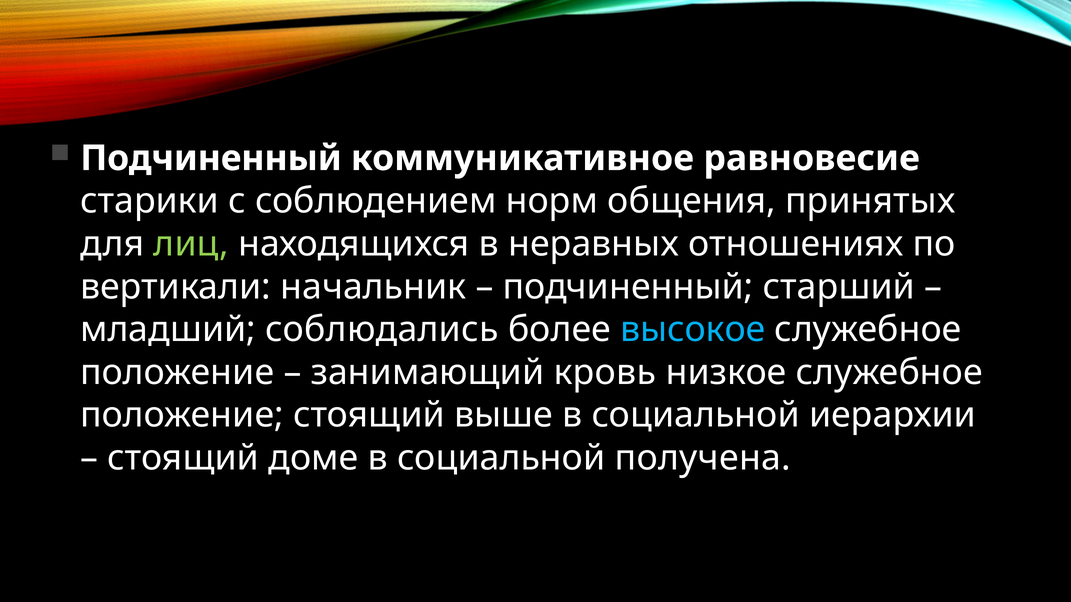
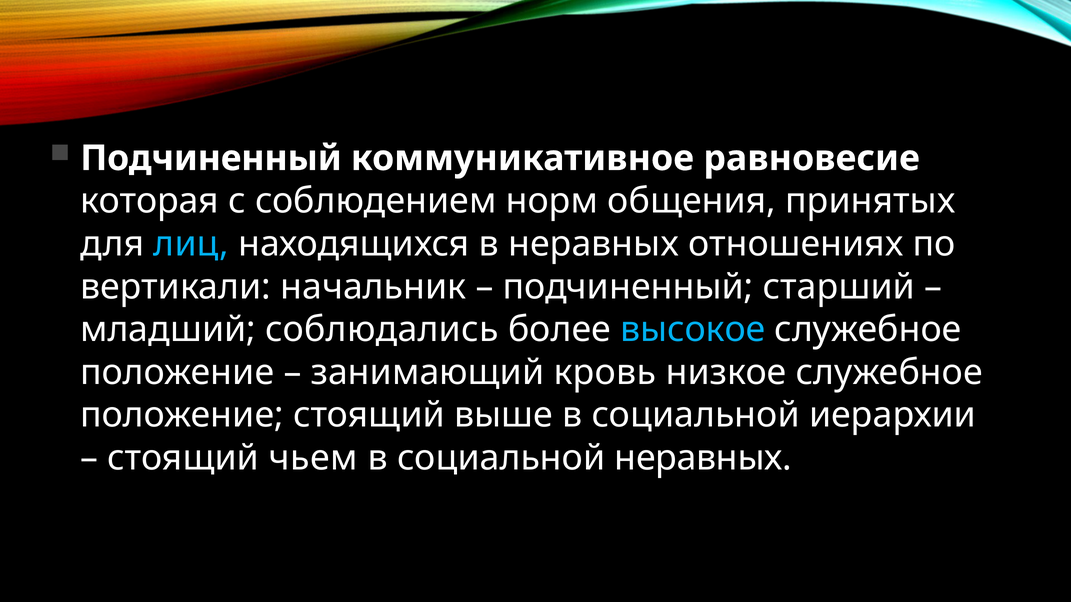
старики: старики -> которая
лиц colour: light green -> light blue
доме: доме -> чьем
социальной получена: получена -> неравных
